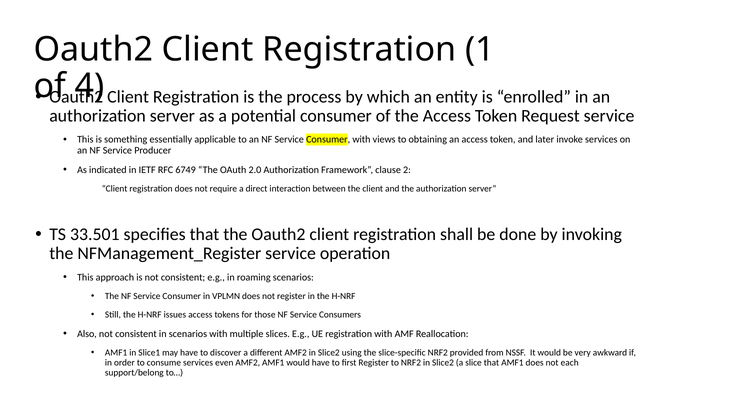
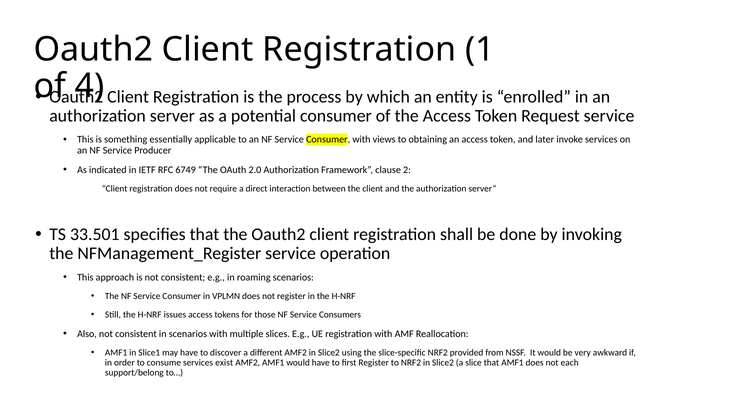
even: even -> exist
